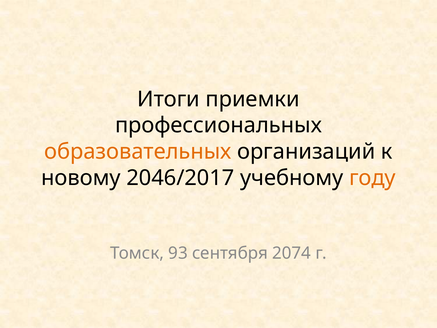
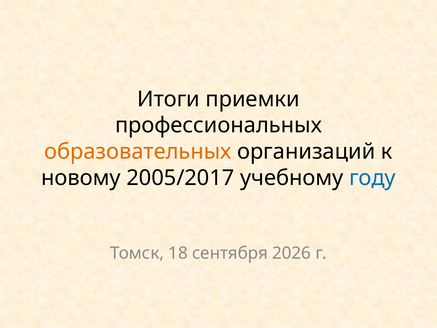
2046/2017: 2046/2017 -> 2005/2017
году colour: orange -> blue
93: 93 -> 18
2074: 2074 -> 2026
